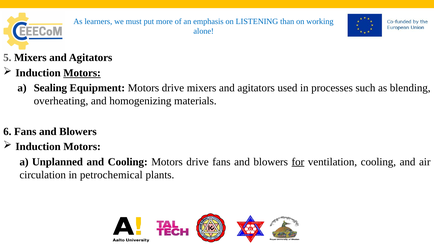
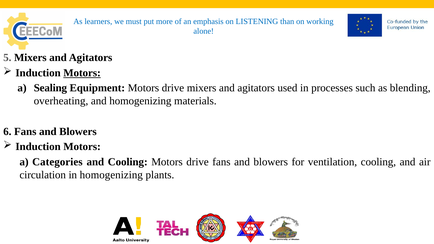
Unplanned: Unplanned -> Categories
for underline: present -> none
in petrochemical: petrochemical -> homogenizing
